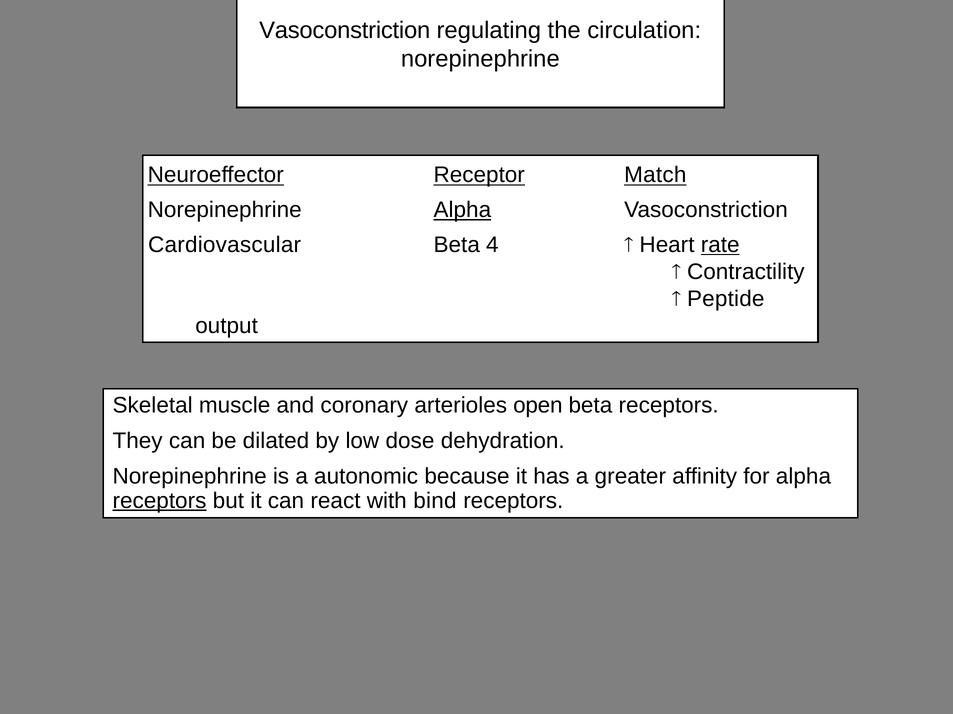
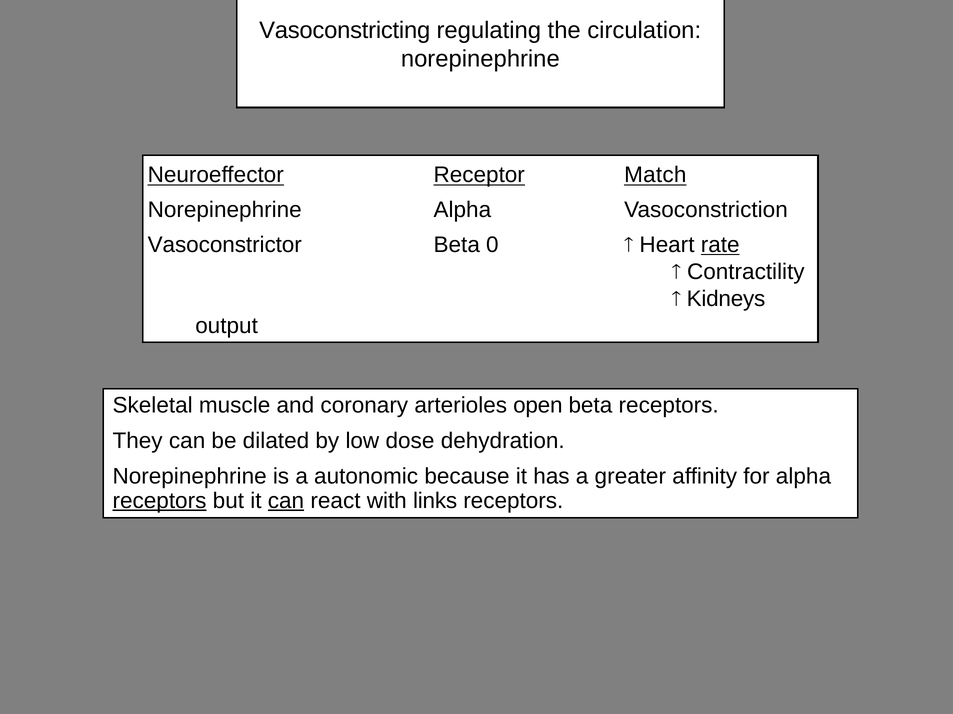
Vasoconstriction at (345, 31): Vasoconstriction -> Vasoconstricting
Alpha at (462, 210) underline: present -> none
Cardiovascular: Cardiovascular -> Vasoconstrictor
4: 4 -> 0
Peptide: Peptide -> Kidneys
can at (286, 501) underline: none -> present
bind: bind -> links
